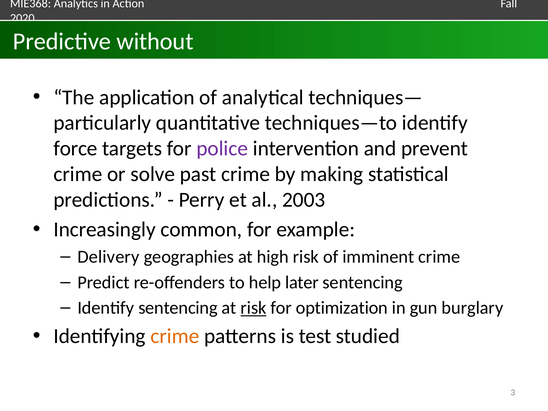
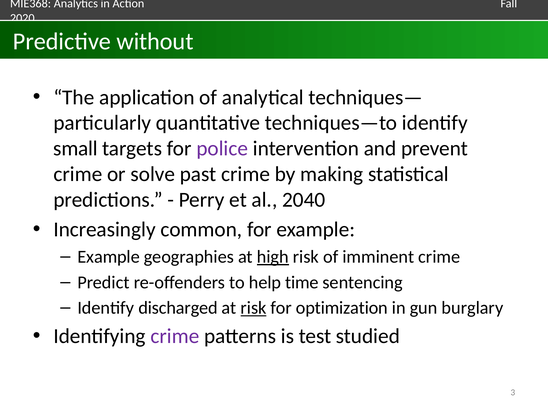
force: force -> small
2003: 2003 -> 2040
Delivery at (108, 257): Delivery -> Example
high underline: none -> present
later: later -> time
Identify sentencing: sentencing -> discharged
crime at (175, 336) colour: orange -> purple
